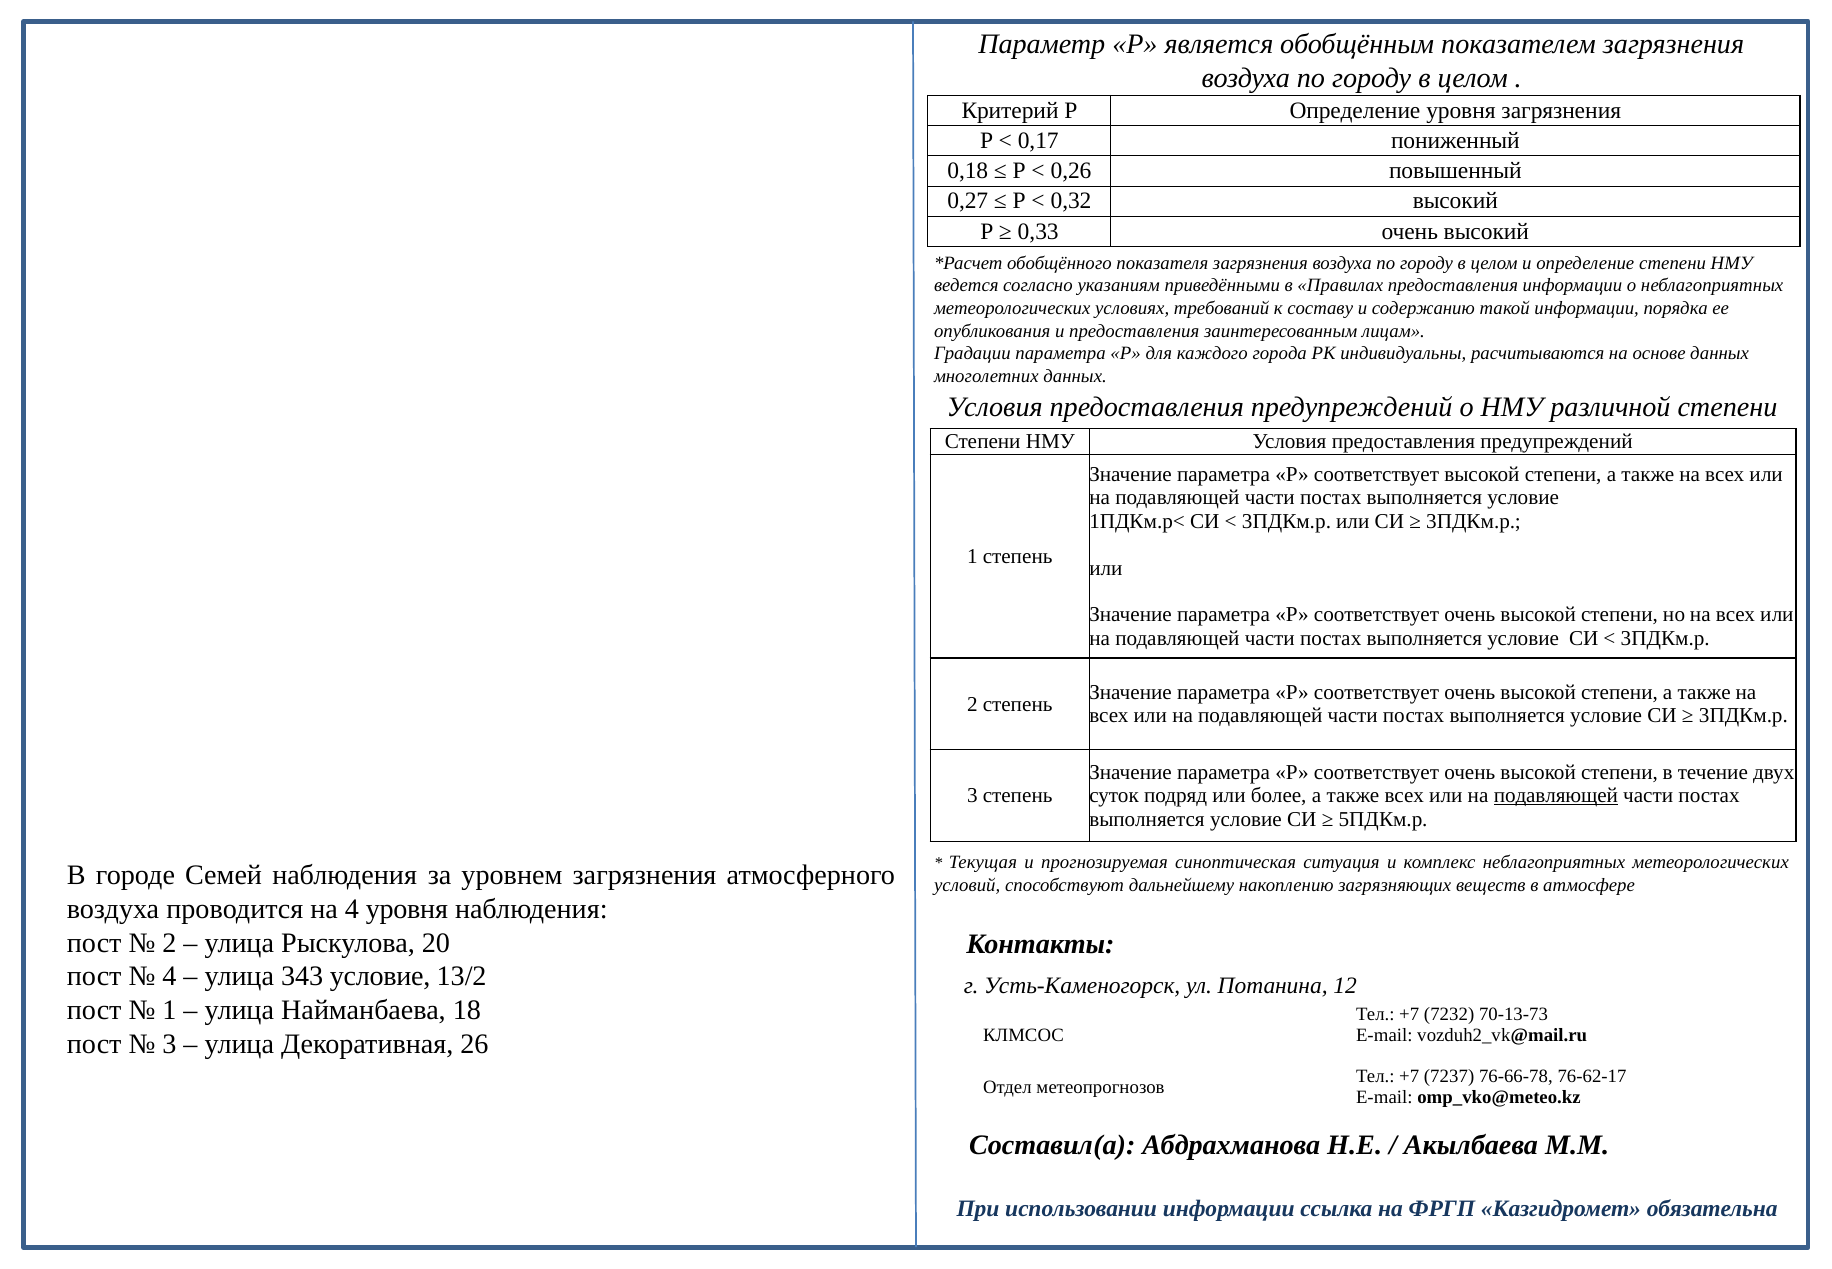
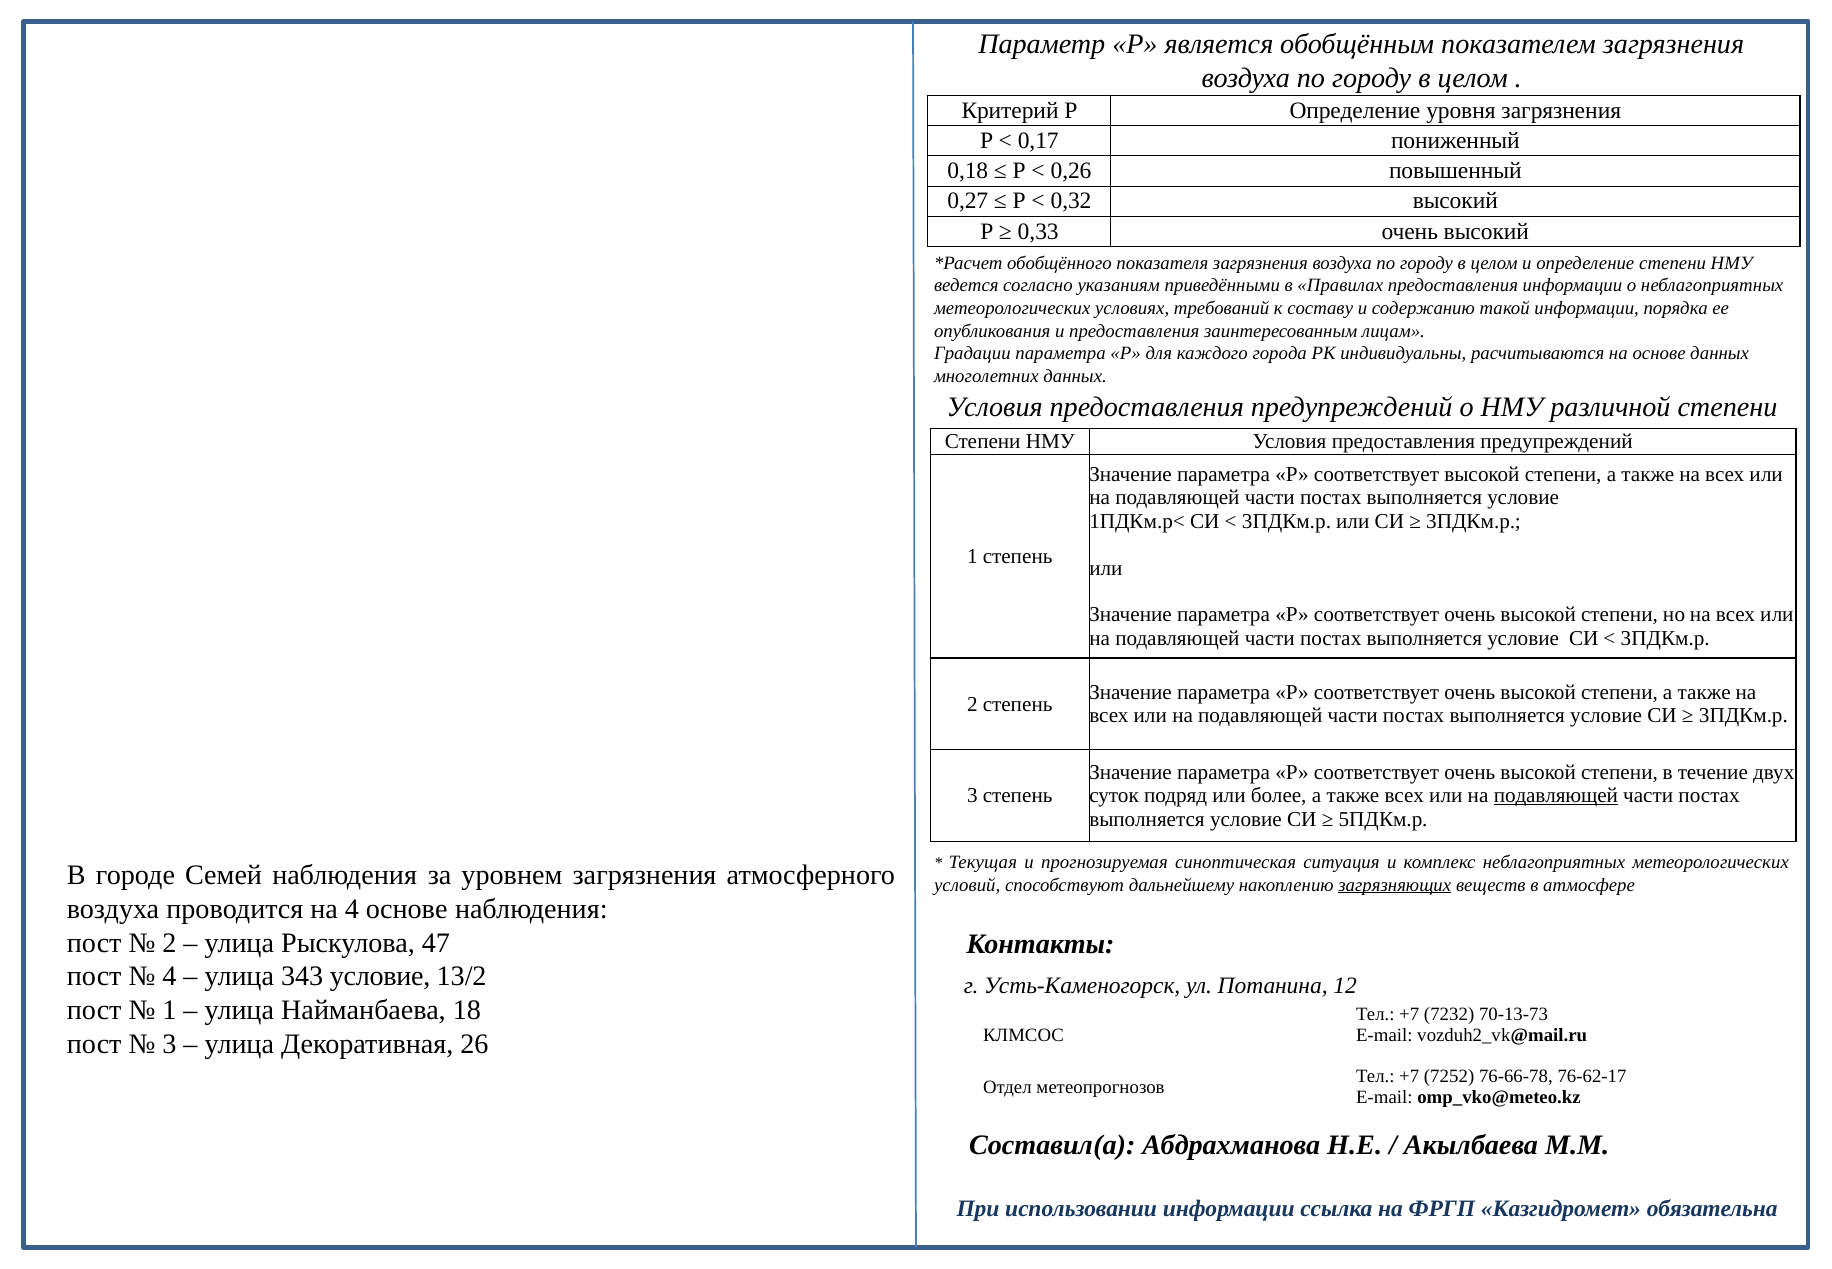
загрязняющих underline: none -> present
4 уровня: уровня -> основе
20: 20 -> 47
7237: 7237 -> 7252
